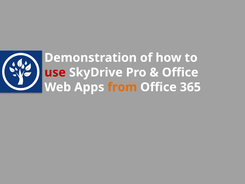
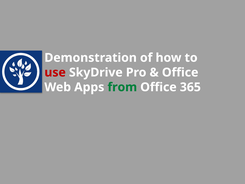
from colour: orange -> green
